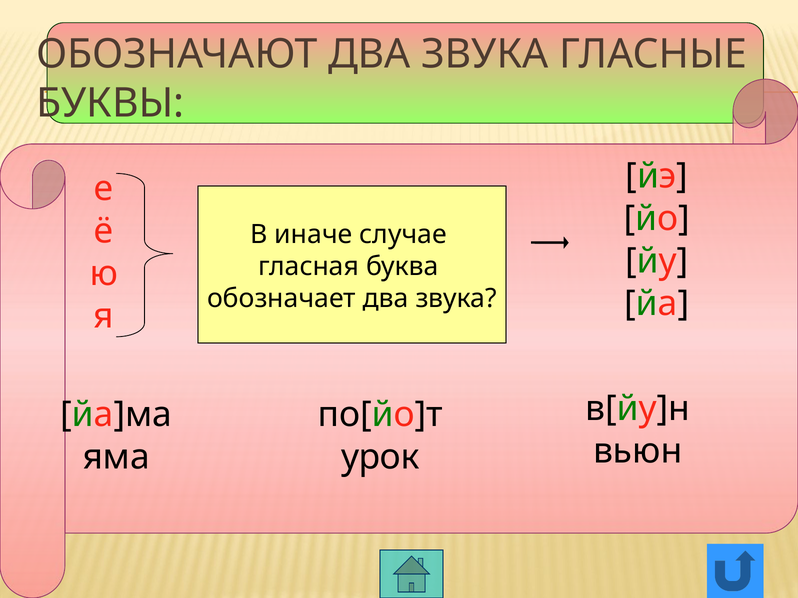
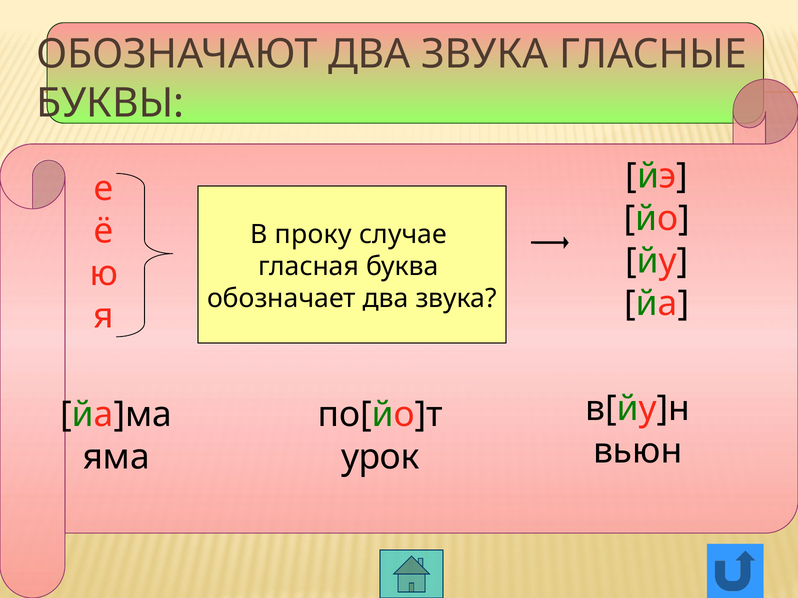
иначе: иначе -> проку
